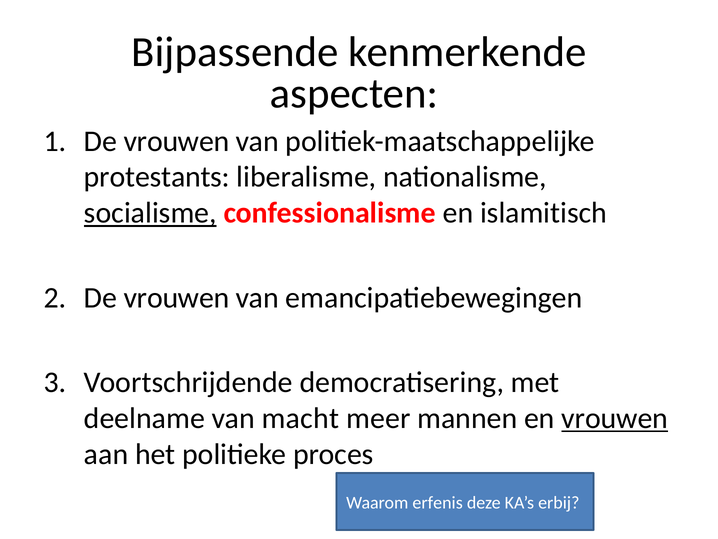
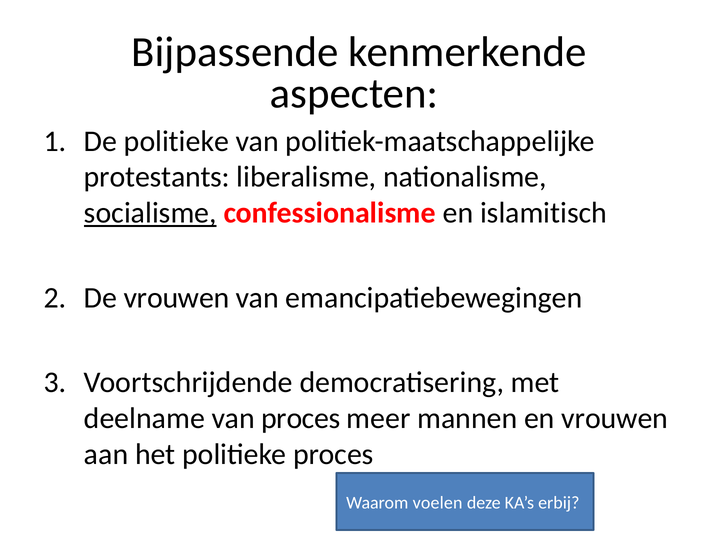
vrouwen at (177, 141): vrouwen -> politieke
van macht: macht -> proces
vrouwen at (615, 418) underline: present -> none
erfenis: erfenis -> voelen
